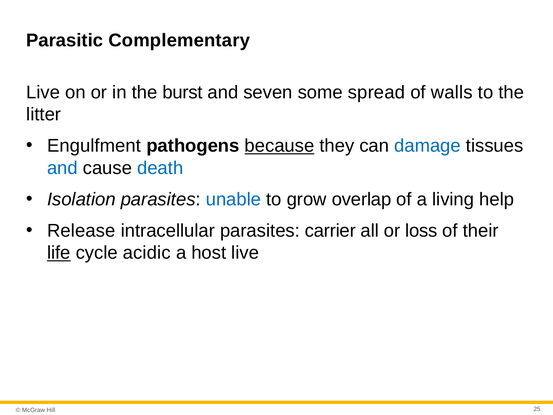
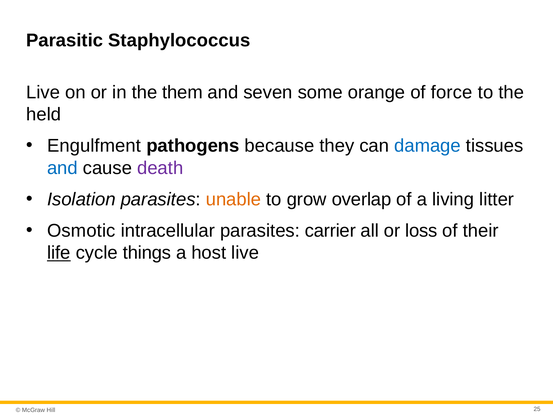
Complementary: Complementary -> Staphylococcus
burst: burst -> them
spread: spread -> orange
walls: walls -> force
litter: litter -> held
because underline: present -> none
death colour: blue -> purple
unable colour: blue -> orange
help: help -> litter
Release: Release -> Osmotic
acidic: acidic -> things
